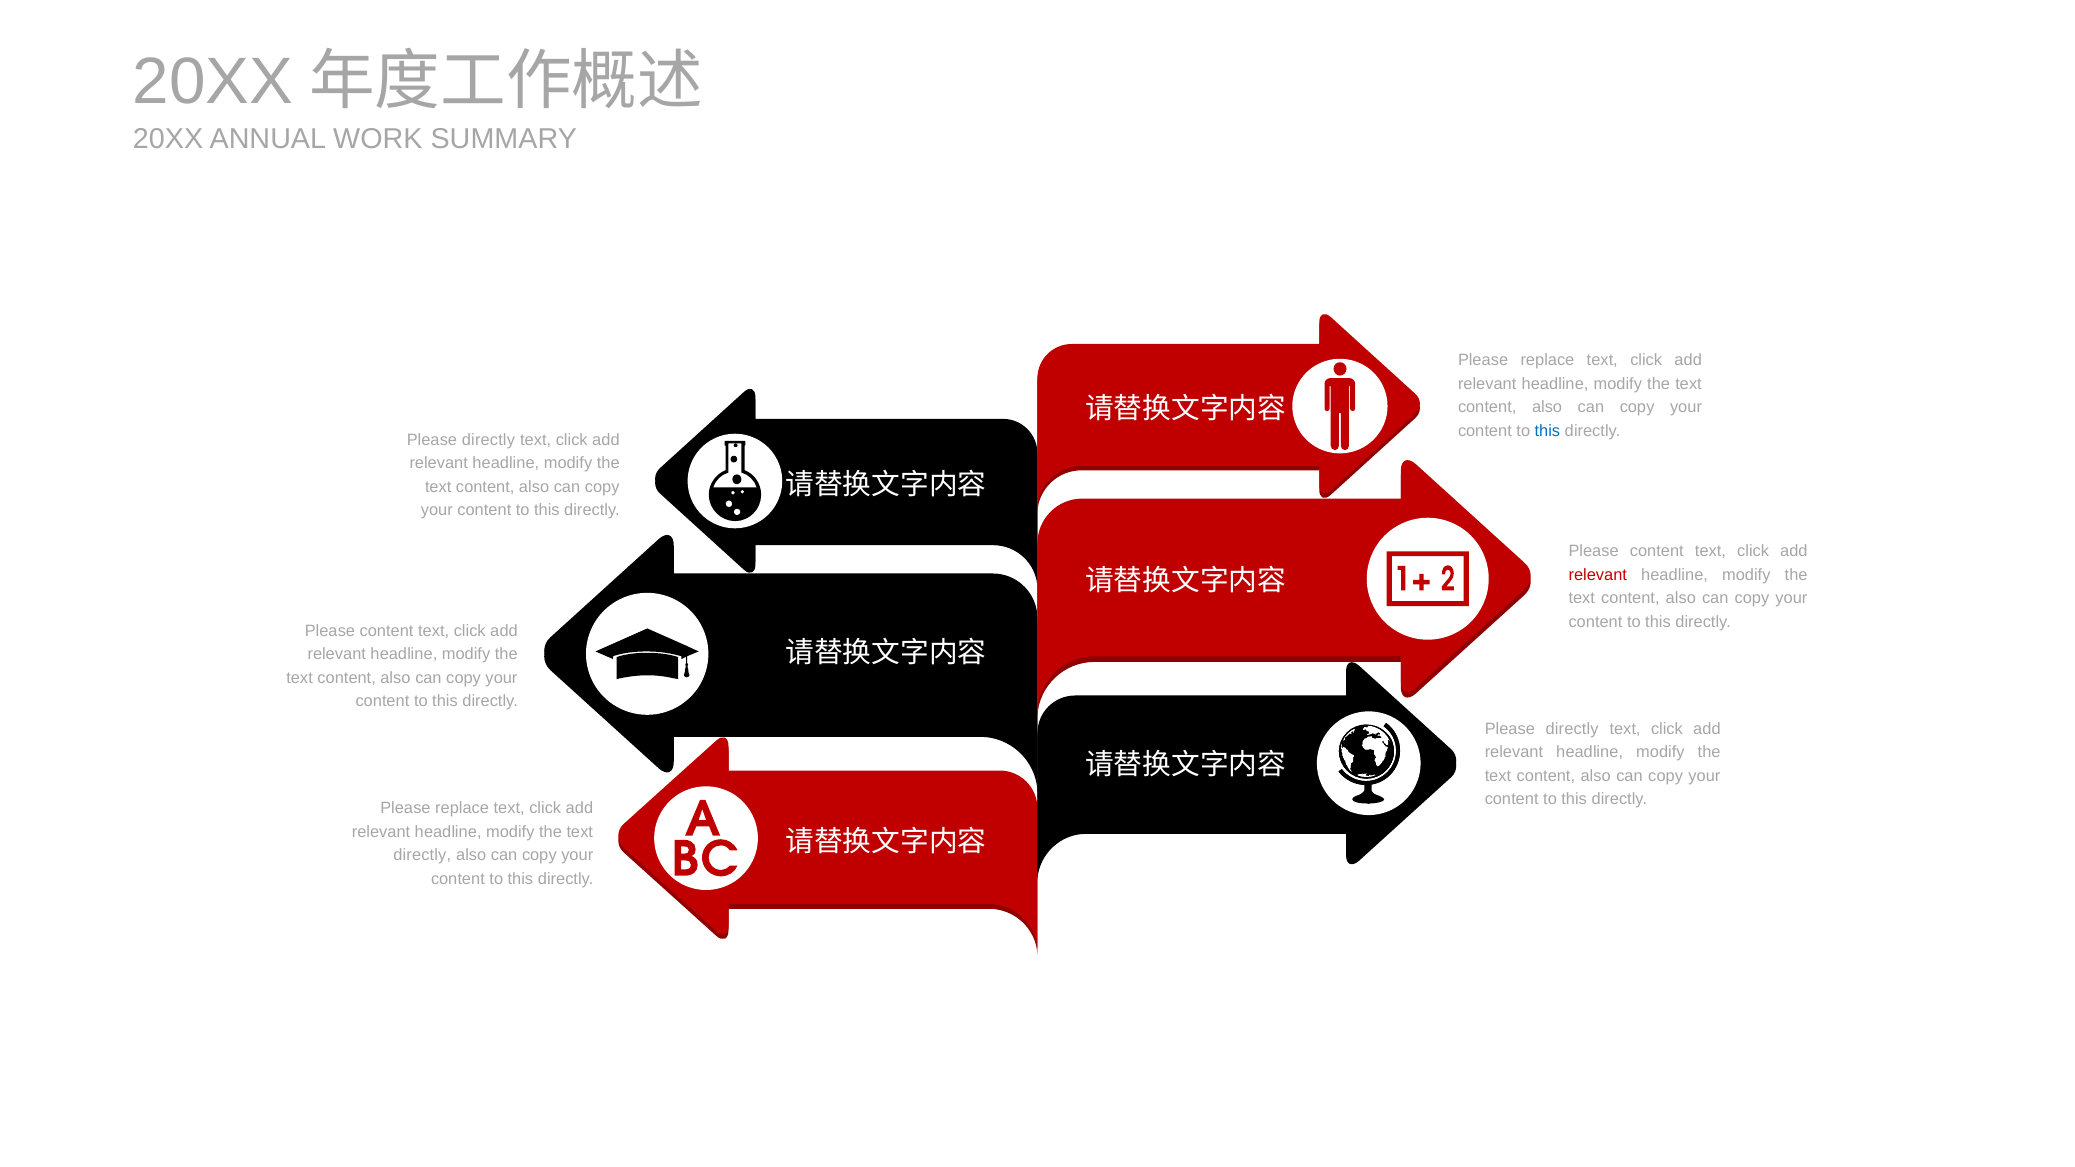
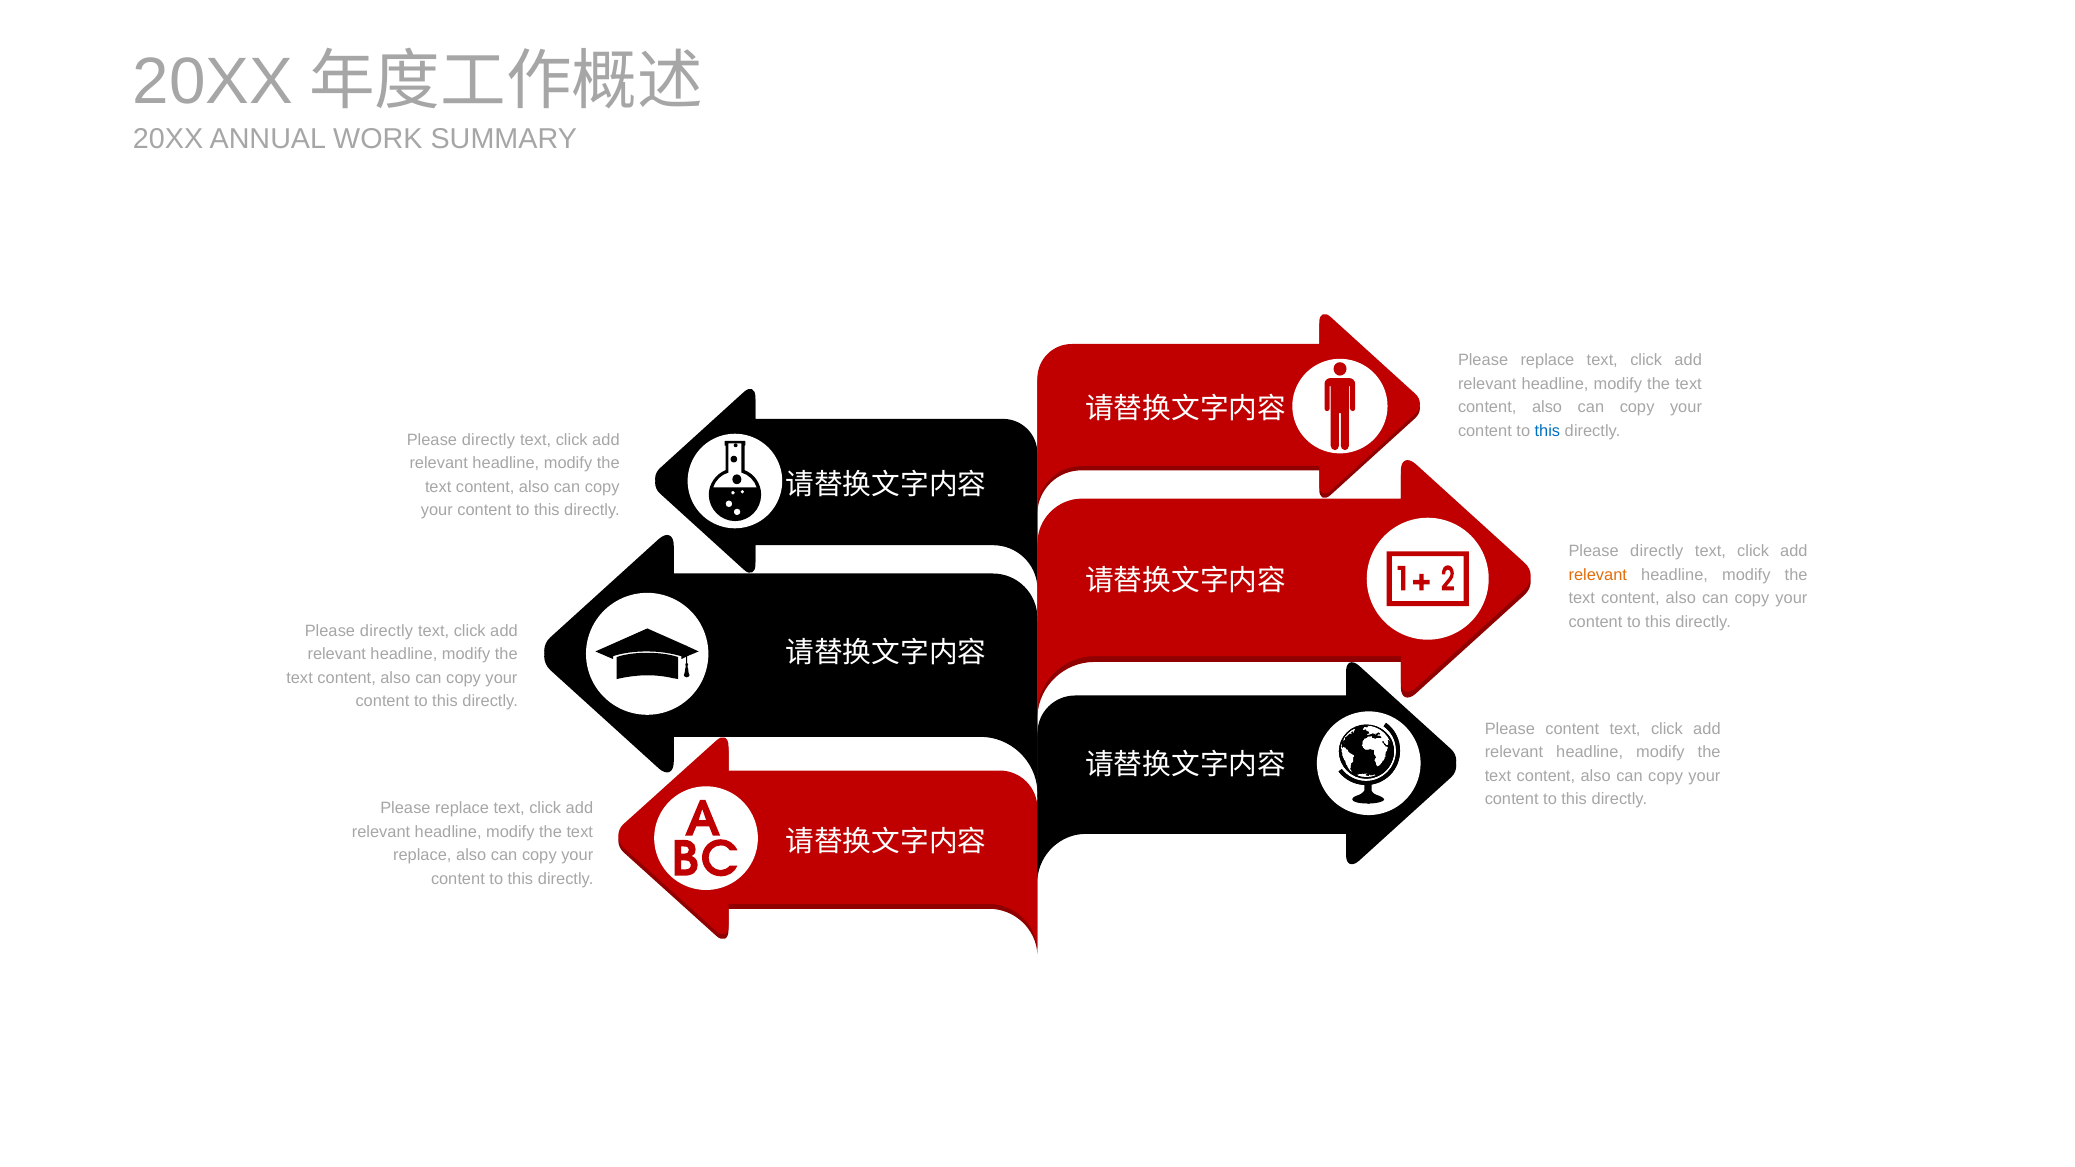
content at (1657, 552): content -> directly
relevant at (1598, 575) colour: red -> orange
content at (387, 631): content -> directly
directly at (1572, 729): directly -> content
directly at (422, 855): directly -> replace
